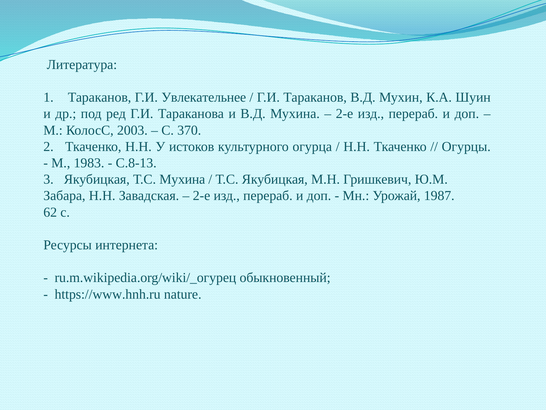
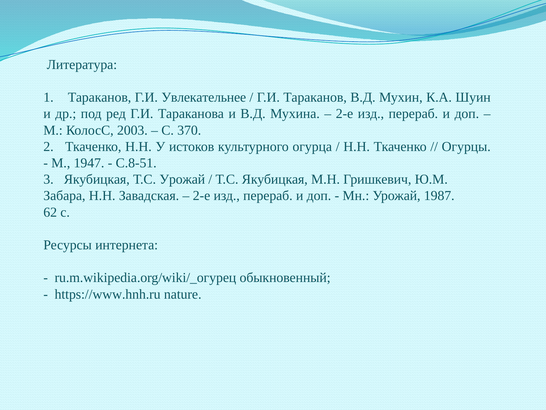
1983: 1983 -> 1947
С.8-13: С.8-13 -> С.8-51
Т.С Мухина: Мухина -> Урожай
